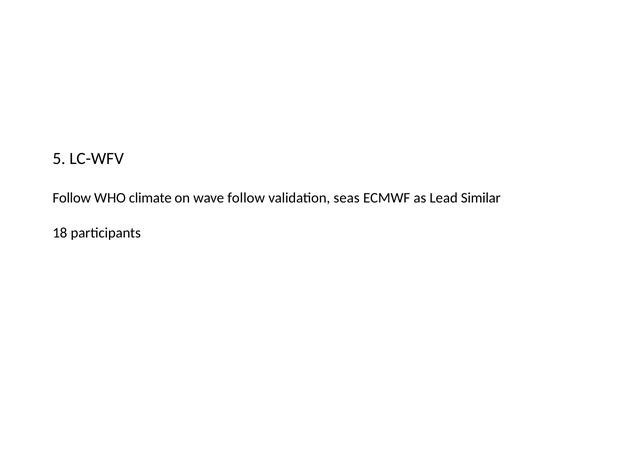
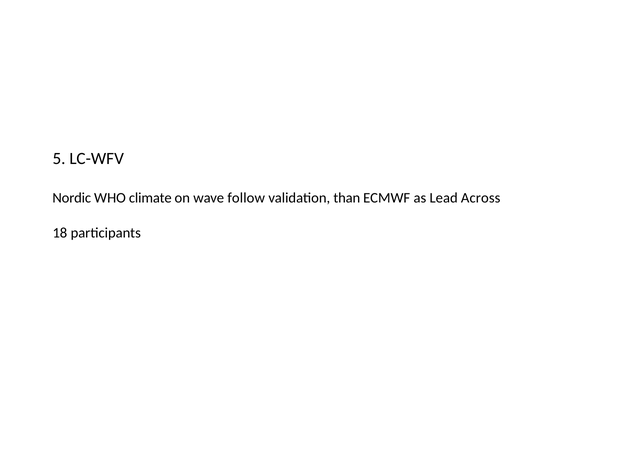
Follow at (72, 198): Follow -> Nordic
seas: seas -> than
Similar: Similar -> Across
